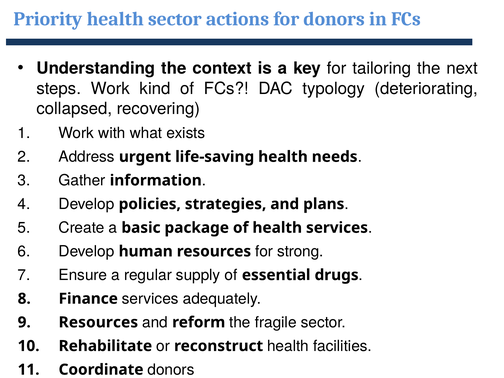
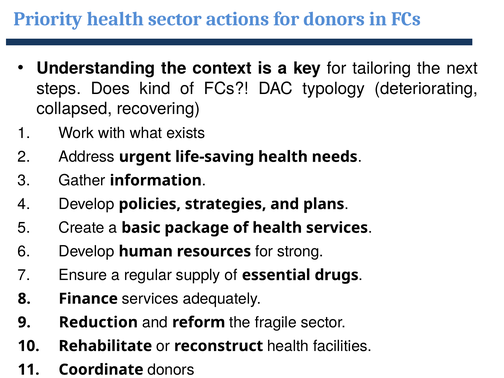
steps Work: Work -> Does
Resources at (98, 322): Resources -> Reduction
